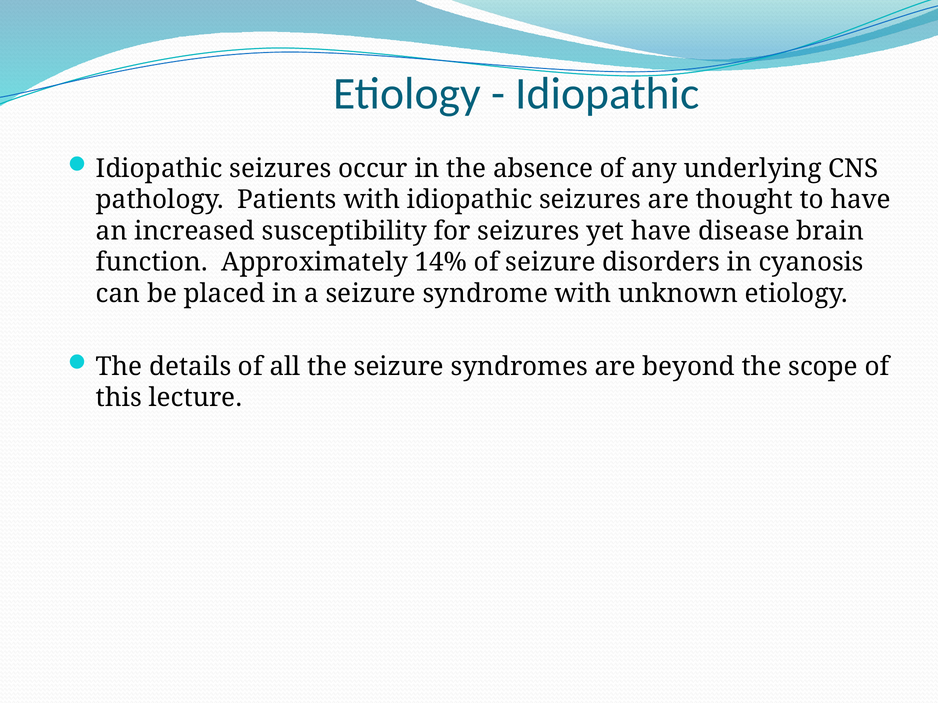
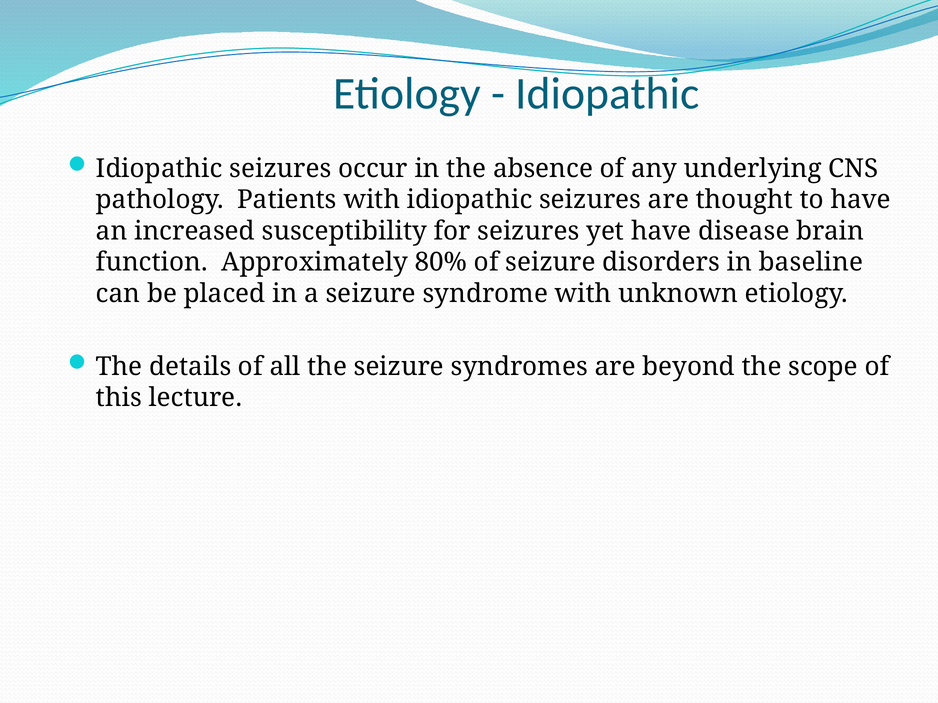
14%: 14% -> 80%
cyanosis: cyanosis -> baseline
